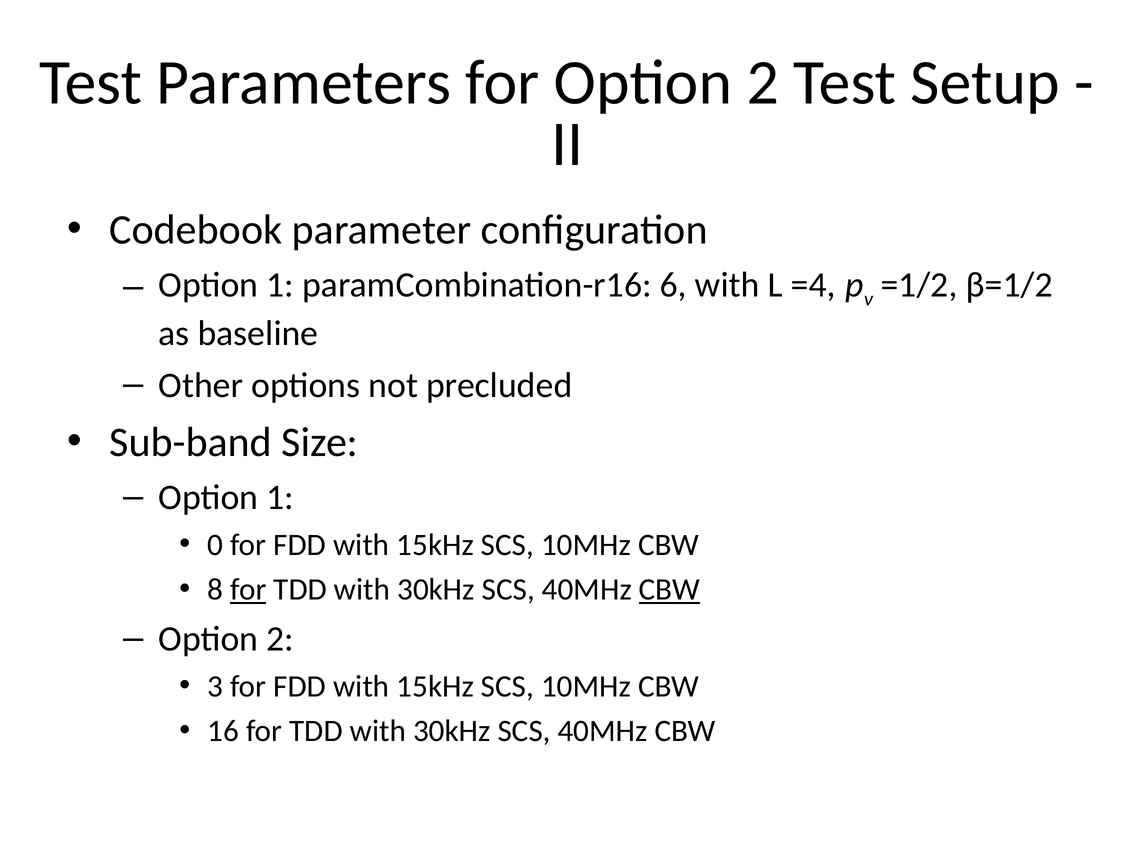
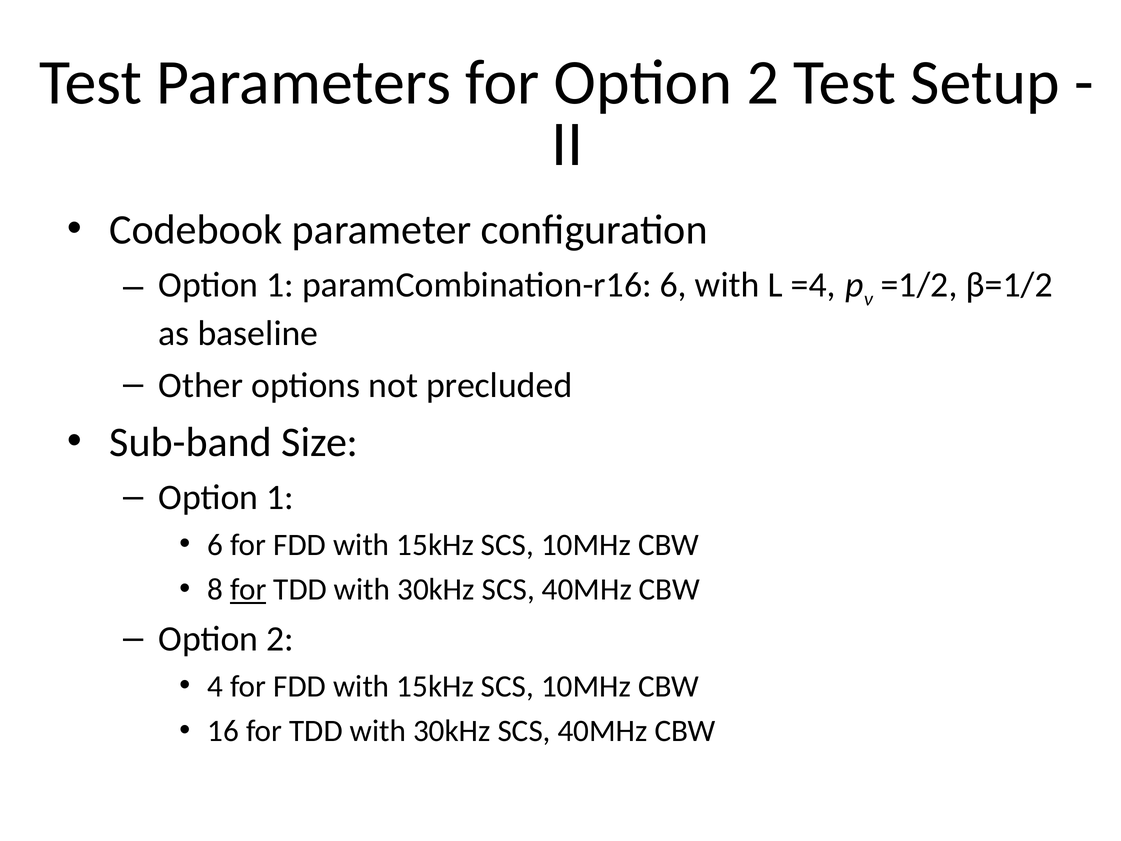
0 at (215, 545): 0 -> 6
CBW at (669, 589) underline: present -> none
3: 3 -> 4
